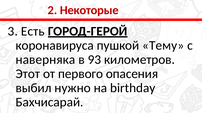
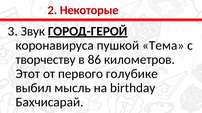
Есть: Есть -> Звук
Тему: Тему -> Тема
наверняка: наверняка -> творчеству
93: 93 -> 86
опасения: опасения -> голубике
нужно: нужно -> мысль
